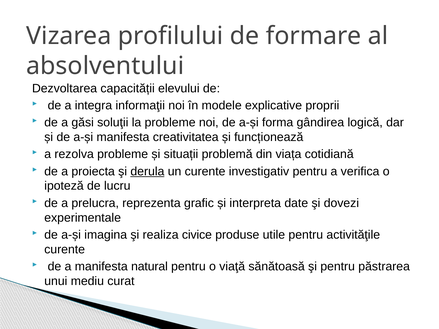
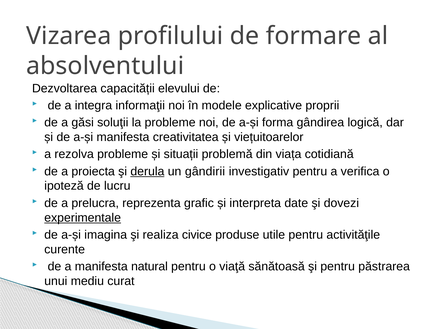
funcționează: funcționează -> viețuitoarelor
un curente: curente -> gândirii
experimentale underline: none -> present
